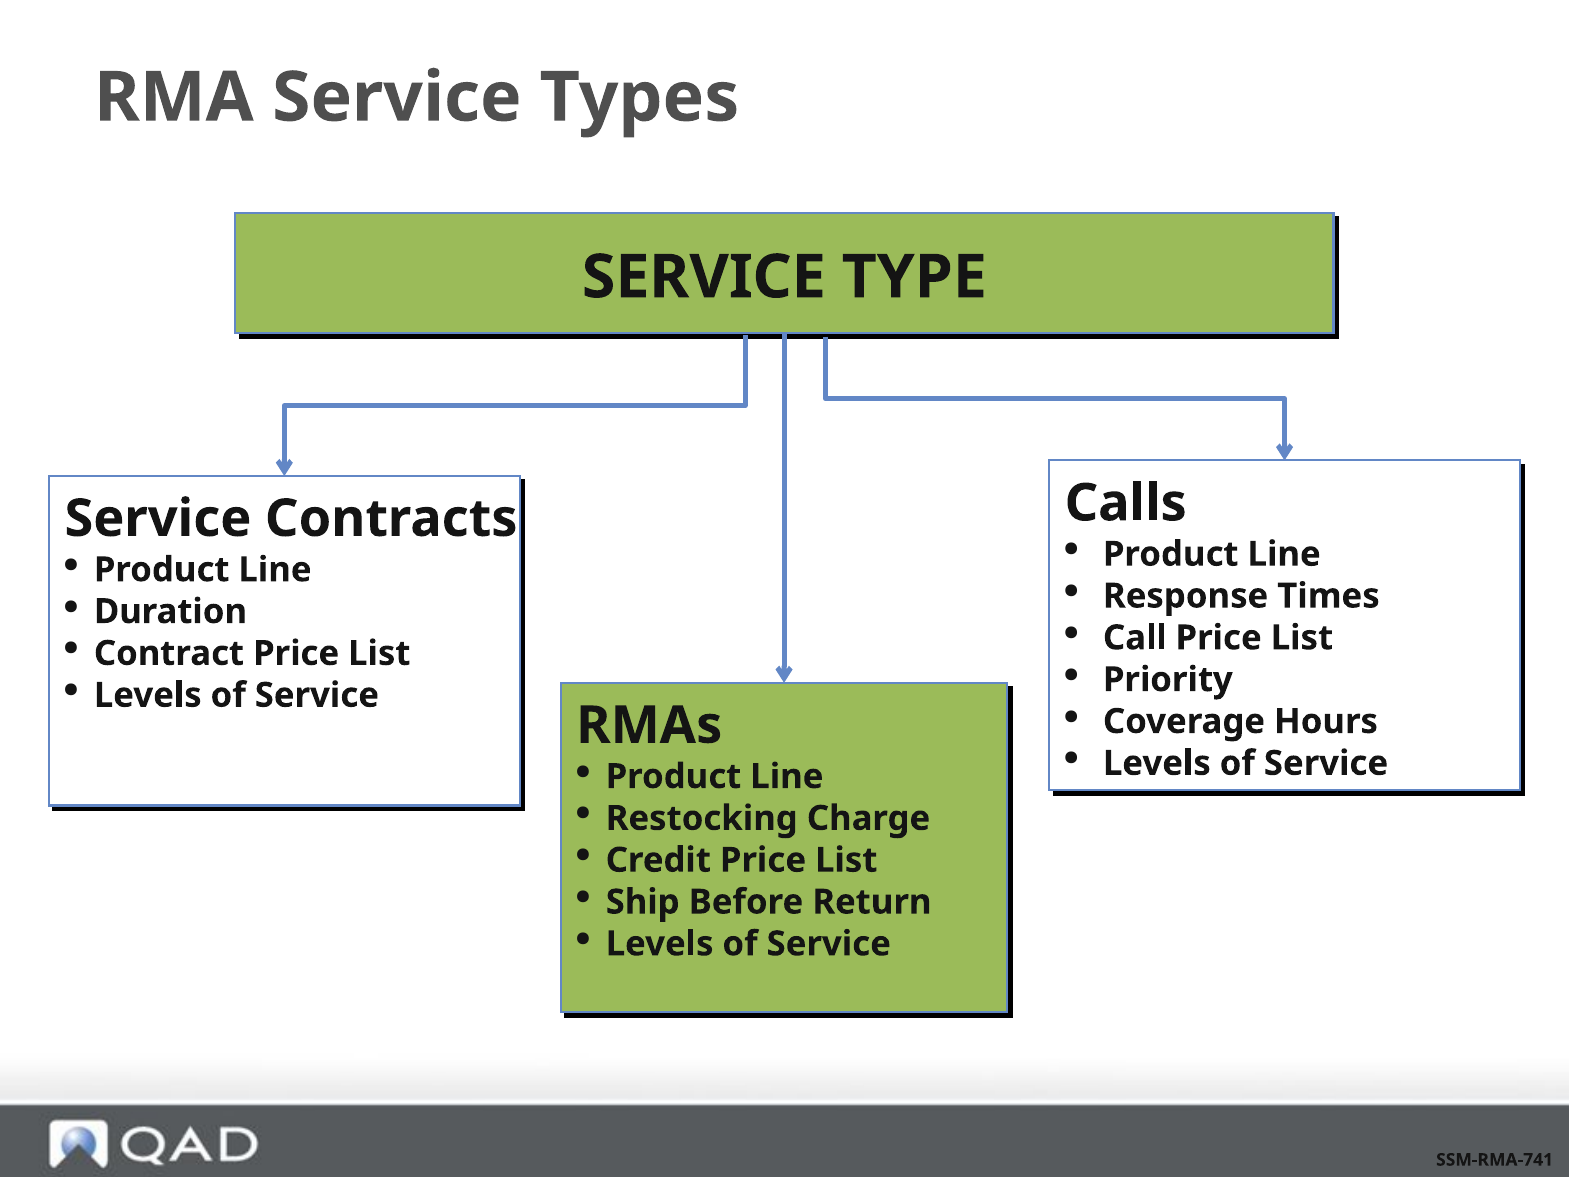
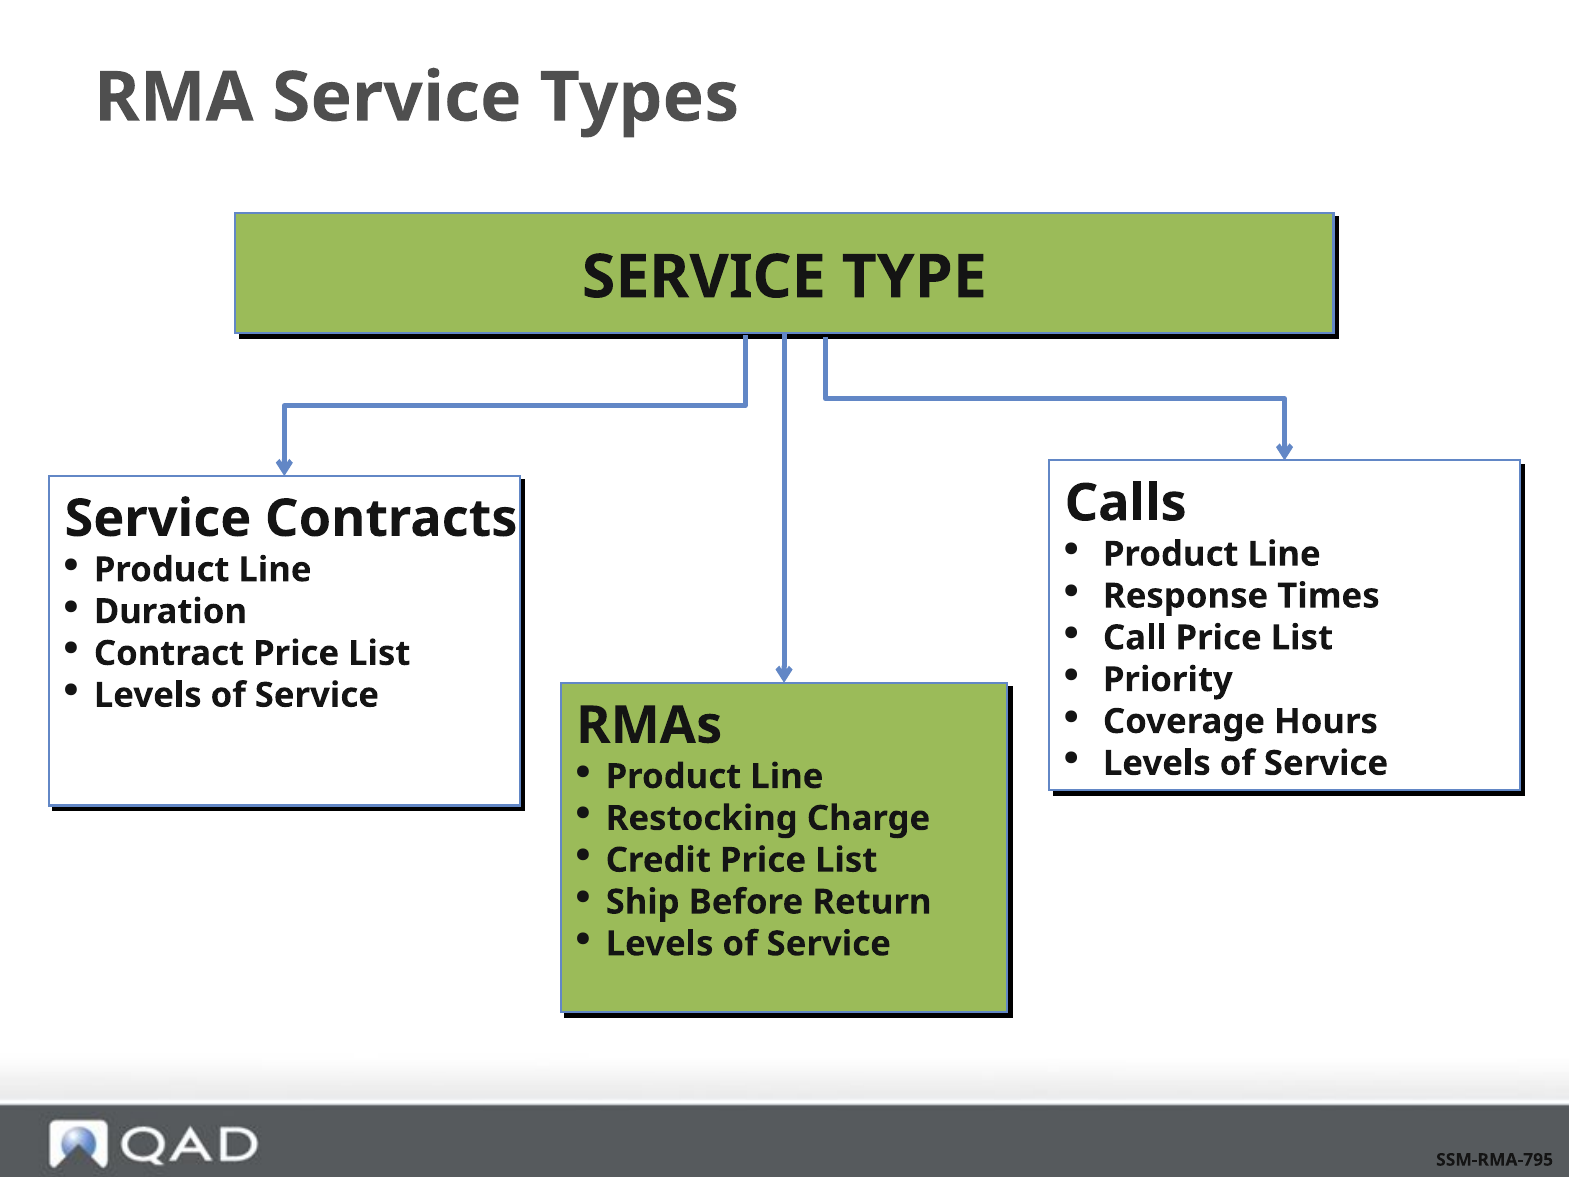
SSM-RMA-741: SSM-RMA-741 -> SSM-RMA-795
